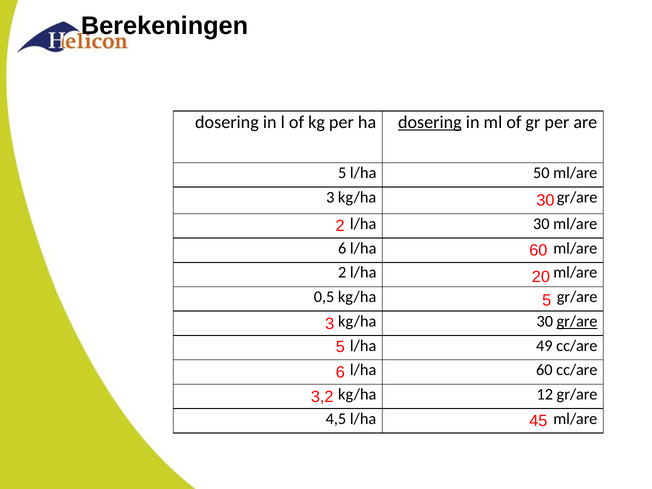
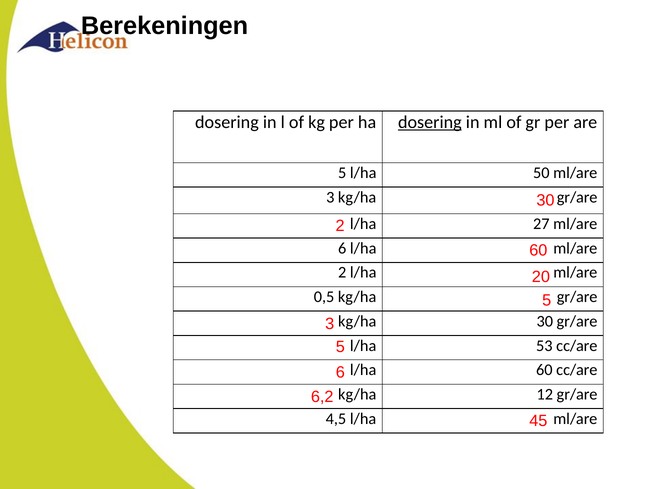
l/ha 30: 30 -> 27
gr/are at (577, 321) underline: present -> none
49: 49 -> 53
3,2: 3,2 -> 6,2
